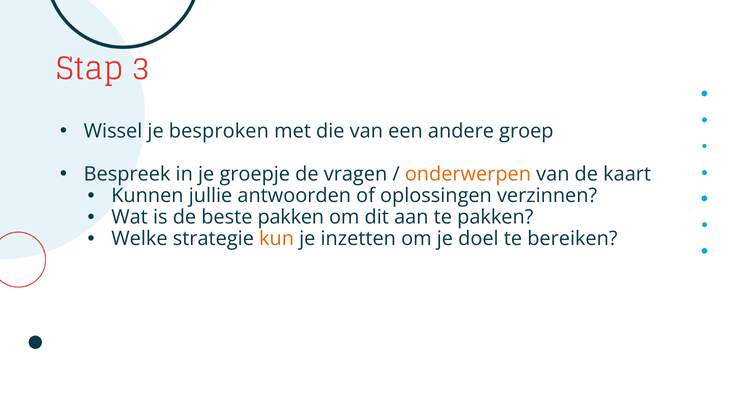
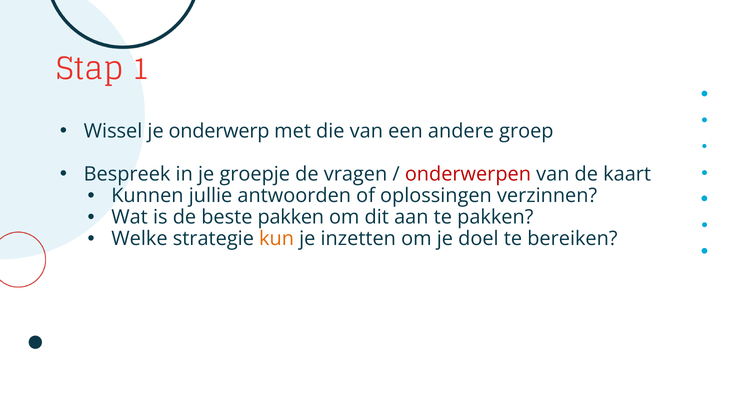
3: 3 -> 1
besproken: besproken -> onderwerp
onderwerpen colour: orange -> red
